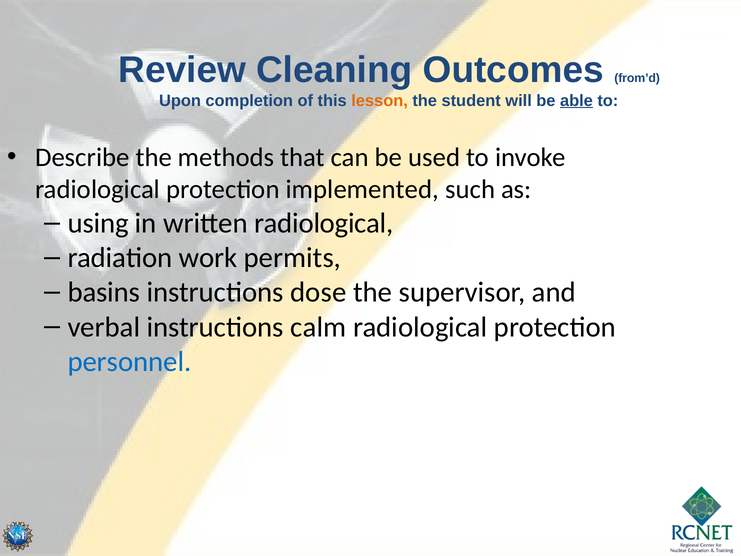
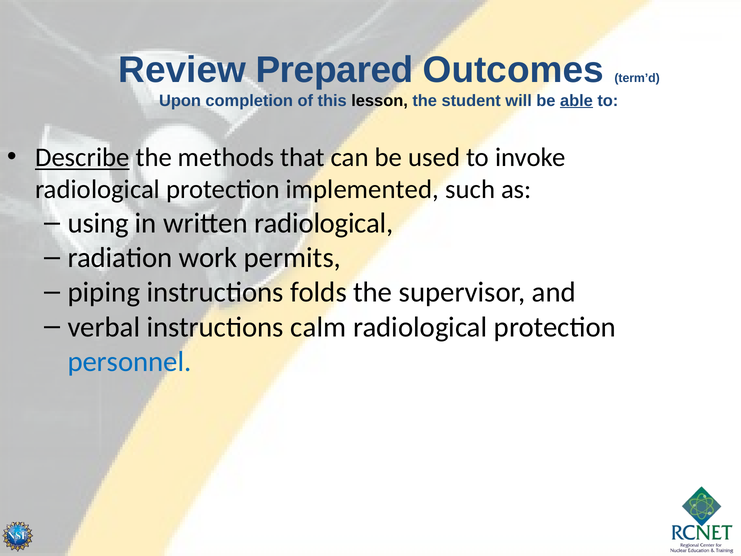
Cleaning: Cleaning -> Prepared
from’d: from’d -> term’d
lesson colour: orange -> black
Describe underline: none -> present
basins: basins -> piping
dose: dose -> folds
